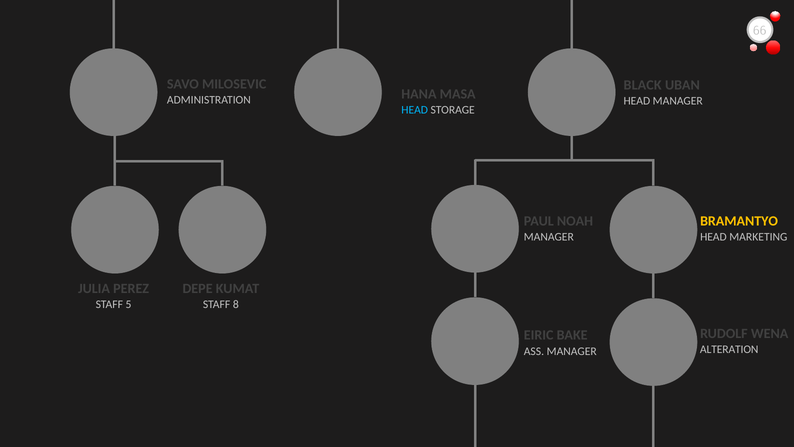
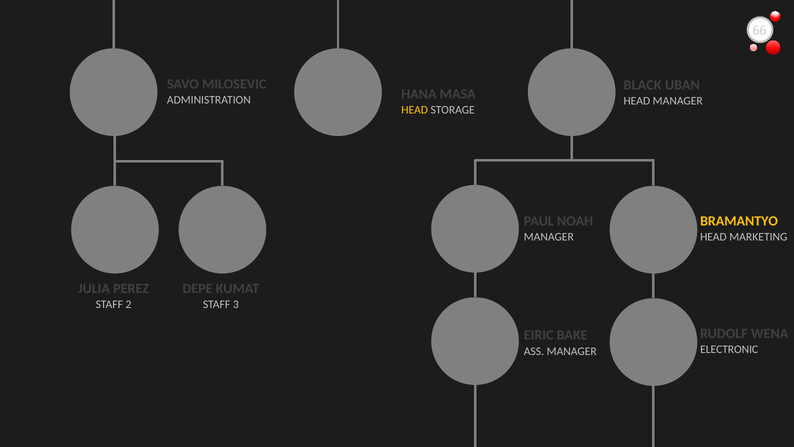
HEAD at (415, 110) colour: light blue -> yellow
5: 5 -> 2
8: 8 -> 3
ALTERATION: ALTERATION -> ELECTRONIC
